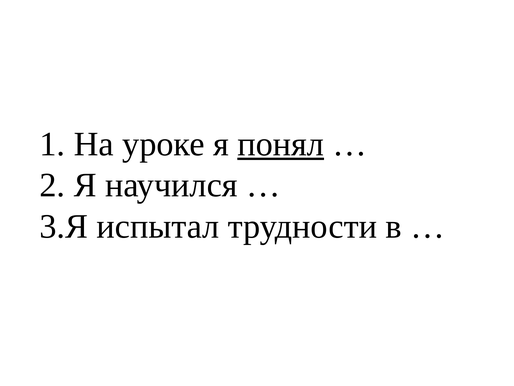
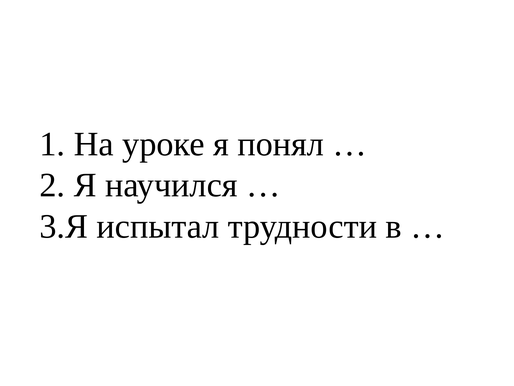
понял underline: present -> none
